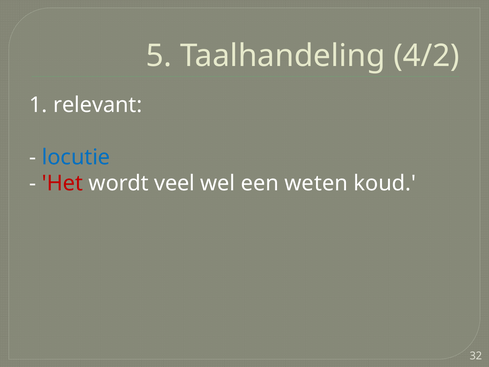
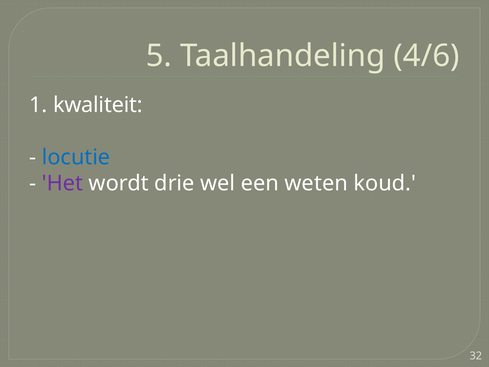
4/2: 4/2 -> 4/6
relevant: relevant -> kwaliteit
Het colour: red -> purple
veel: veel -> drie
